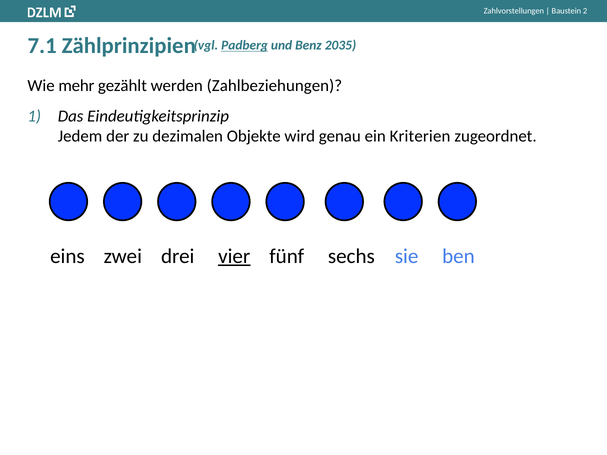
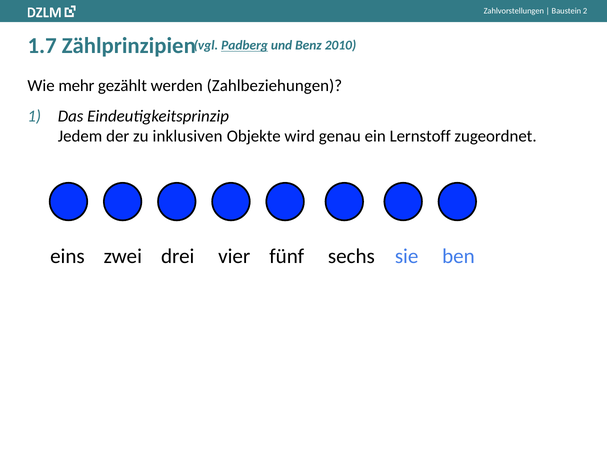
7.1: 7.1 -> 1.7
2035: 2035 -> 2010
dezimalen: dezimalen -> inklusiven
Kriterien: Kriterien -> Lernstoff
vier underline: present -> none
